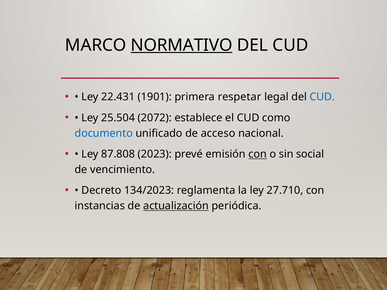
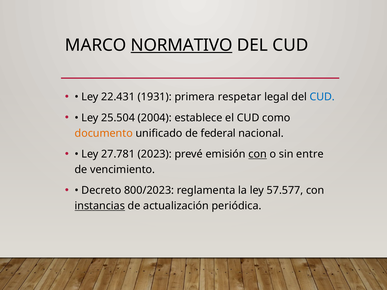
1901: 1901 -> 1931
2072: 2072 -> 2004
documento colour: blue -> orange
acceso: acceso -> federal
87.808: 87.808 -> 27.781
social: social -> entre
134/2023: 134/2023 -> 800/2023
27.710: 27.710 -> 57.577
instancias underline: none -> present
actualización underline: present -> none
